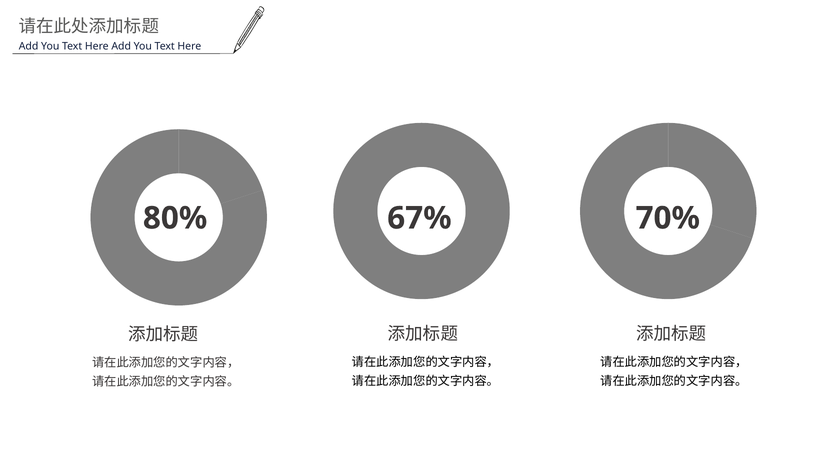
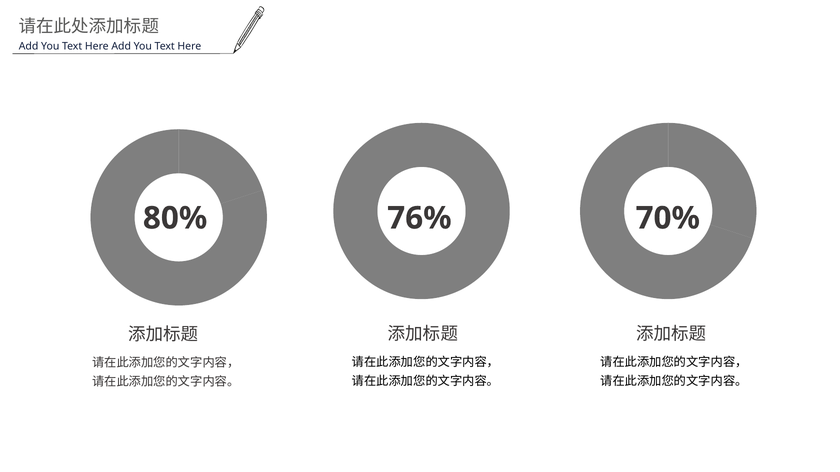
67%: 67% -> 76%
